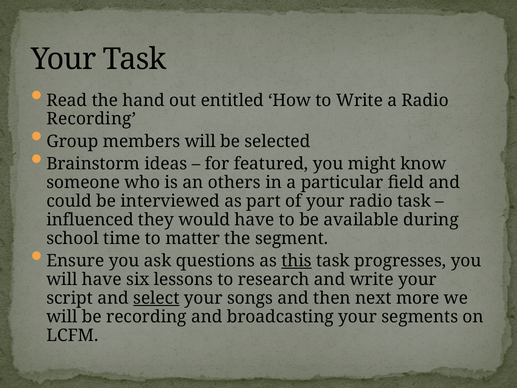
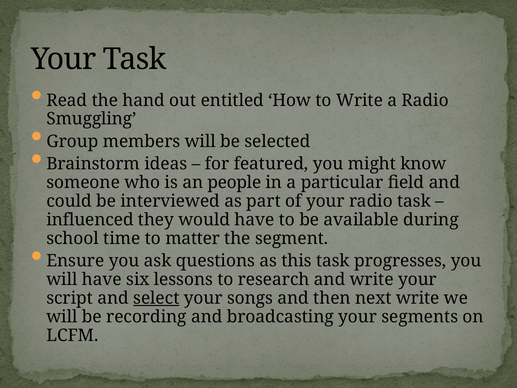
Recording at (91, 119): Recording -> Smuggling
others: others -> people
this underline: present -> none
next more: more -> write
